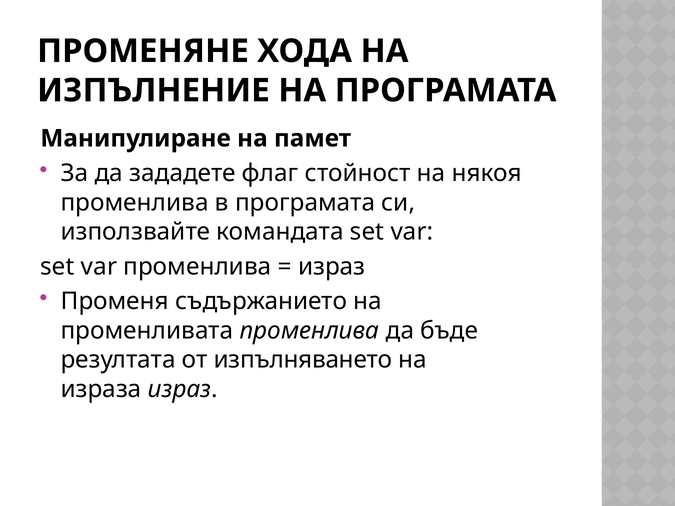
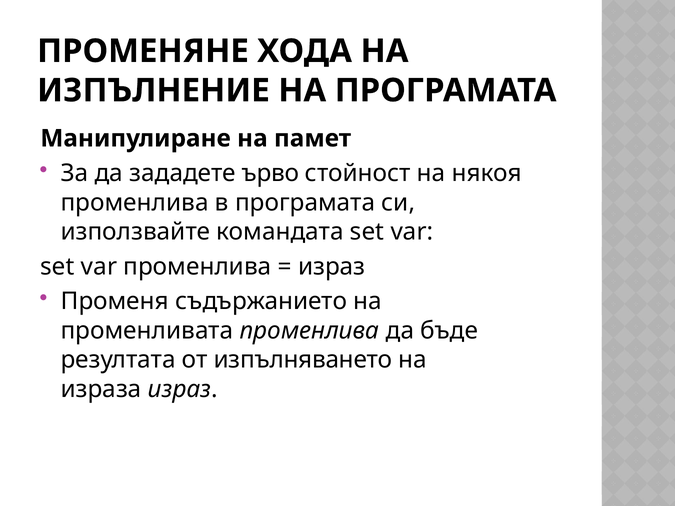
флаг: флаг -> ърво
